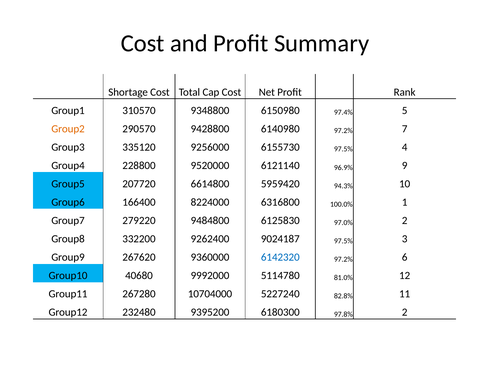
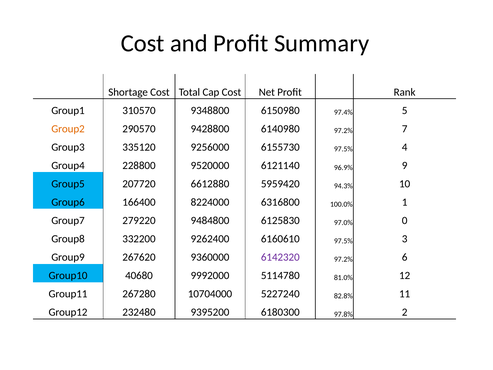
6614800: 6614800 -> 6612880
97.0% 2: 2 -> 0
9024187: 9024187 -> 6160610
6142320 colour: blue -> purple
